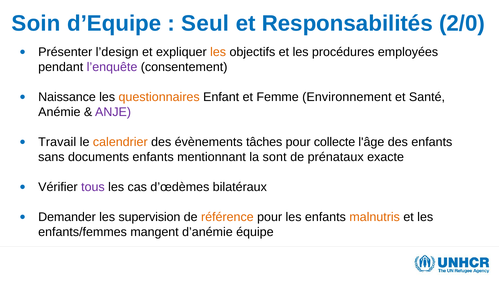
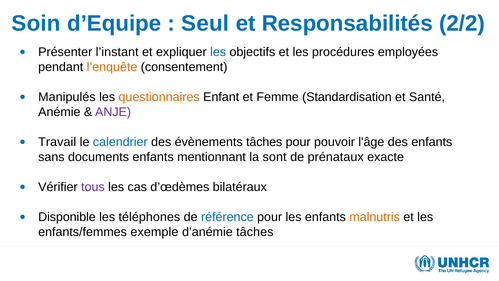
2/0: 2/0 -> 2/2
l’design: l’design -> l’instant
les at (218, 52) colour: orange -> blue
l’enquête colour: purple -> orange
Naissance: Naissance -> Manipulés
Environnement: Environnement -> Standardisation
calendrier colour: orange -> blue
collecte: collecte -> pouvoir
Demander: Demander -> Disponible
supervision: supervision -> téléphones
référence colour: orange -> blue
mangent: mangent -> exemple
d’anémie équipe: équipe -> tâches
